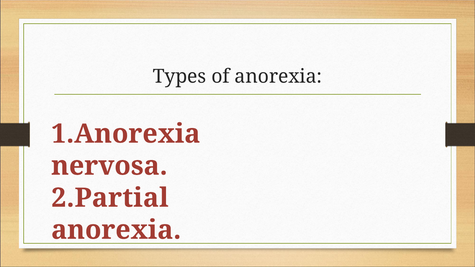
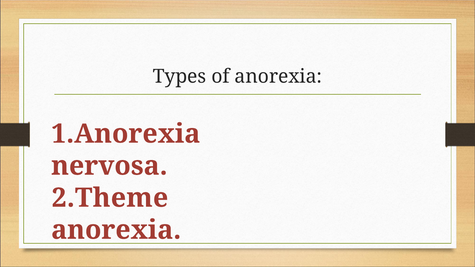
2.Partial: 2.Partial -> 2.Theme
